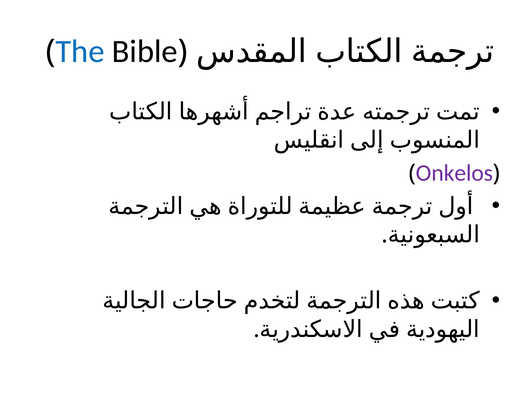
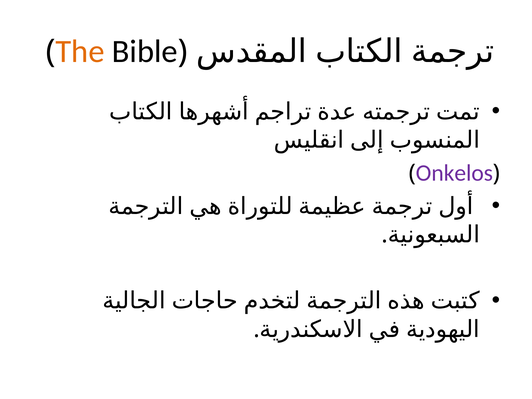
The colour: blue -> orange
